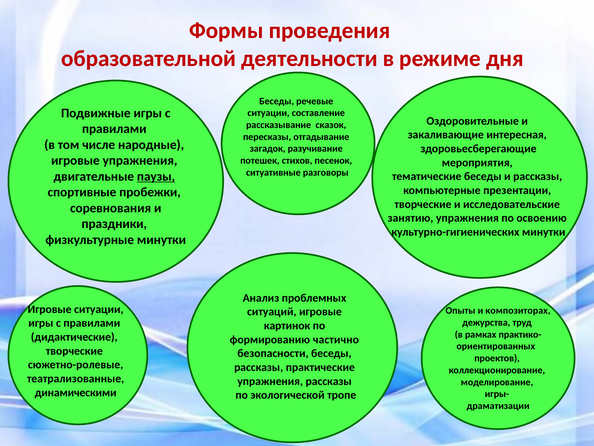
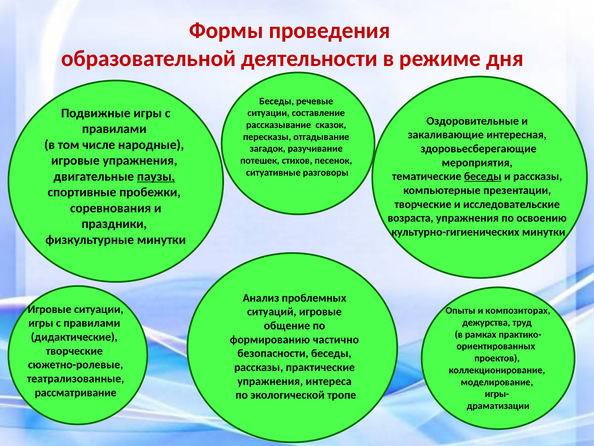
беседы at (483, 176) underline: none -> present
занятию: занятию -> возраста
картинок: картинок -> общение
упражнения рассказы: рассказы -> интереса
динамическими: динамическими -> рассматривание
